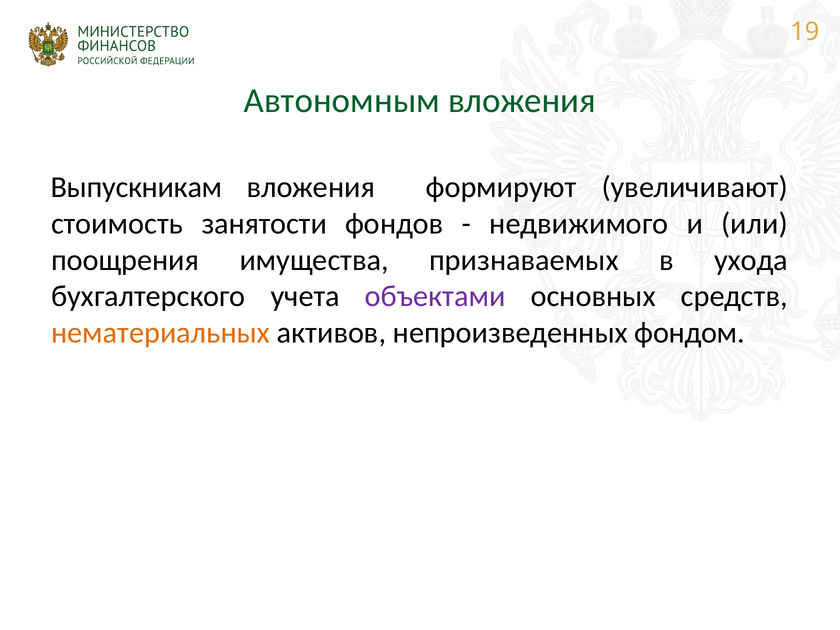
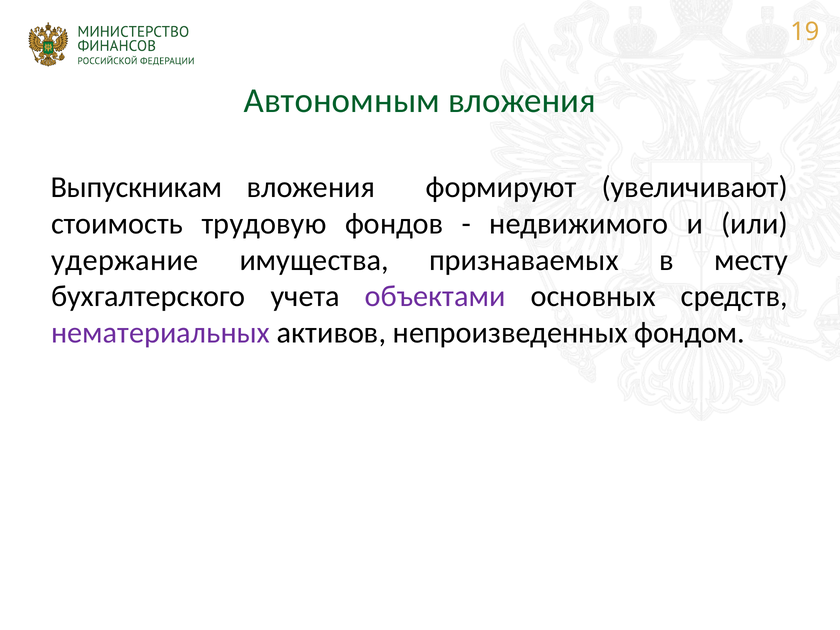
занятости: занятости -> трудовую
поощрения: поощрения -> удержание
ухода: ухода -> месту
нематериальных colour: orange -> purple
